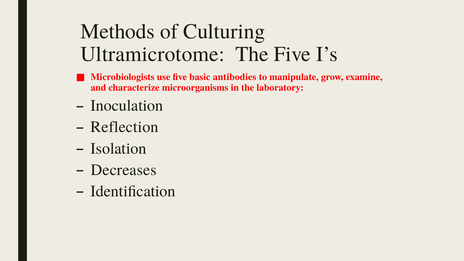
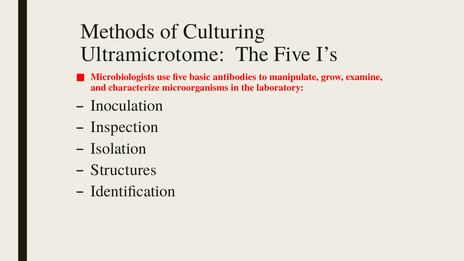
Reflection: Reflection -> Inspection
Decreases: Decreases -> Structures
